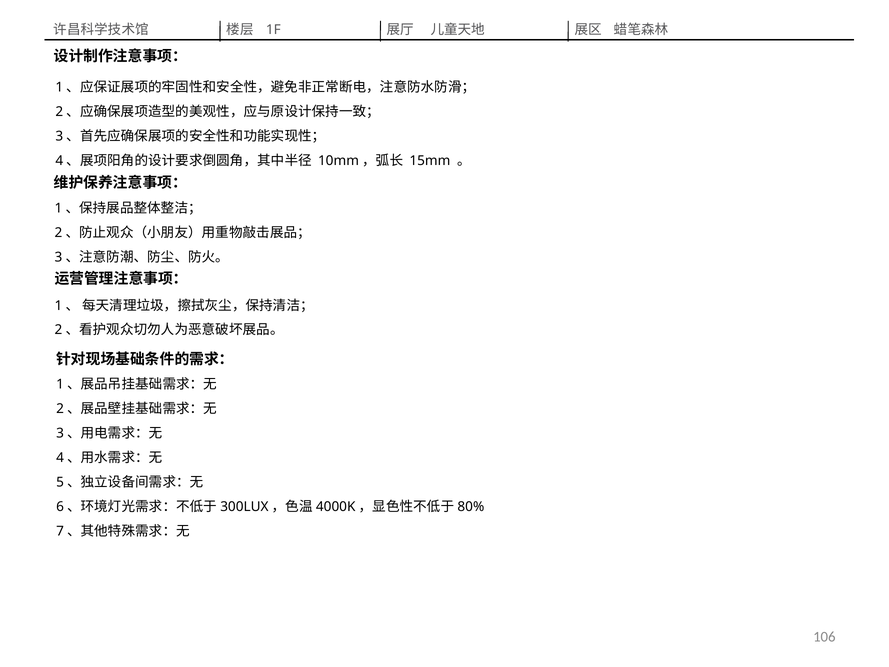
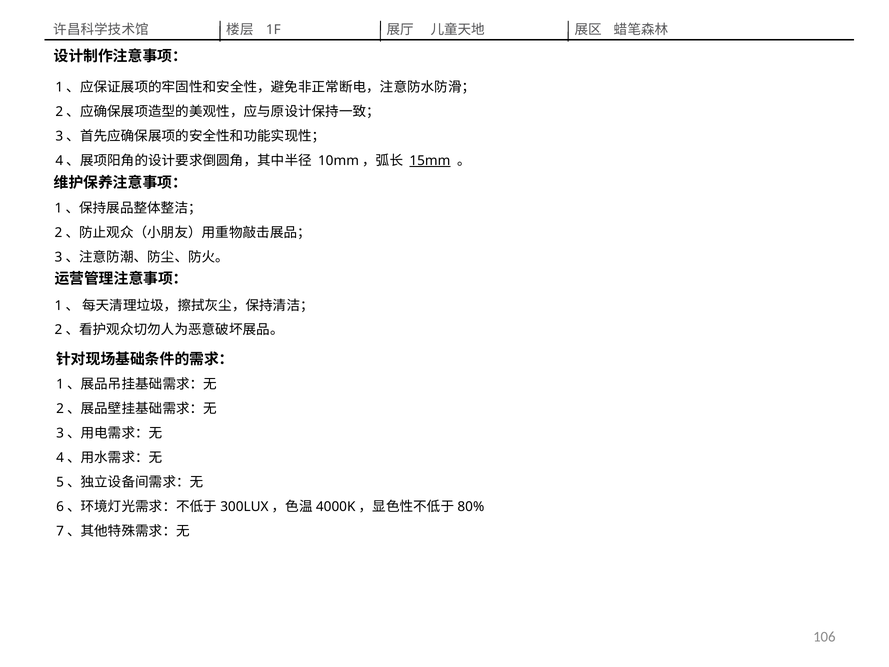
15mm underline: none -> present
